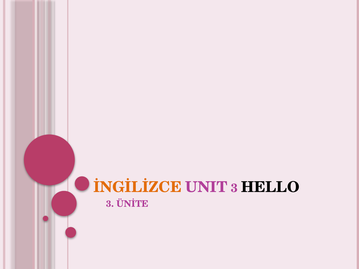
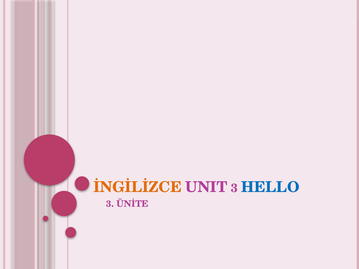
HELLO colour: black -> blue
